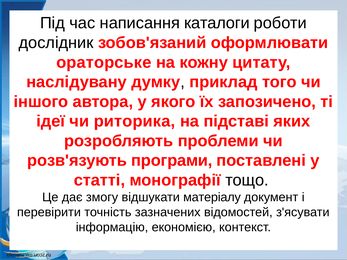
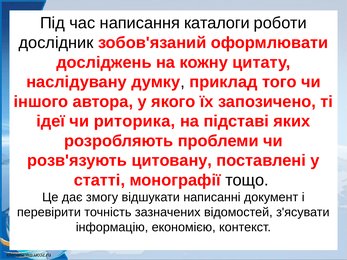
ораторське: ораторське -> досліджень
програми: програми -> цитовану
матеріалу: матеріалу -> написанні
